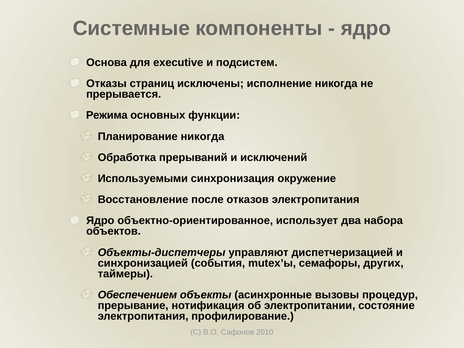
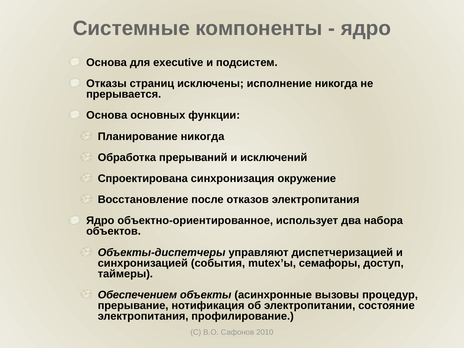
Режима at (107, 115): Режима -> Основа
Используемыми: Используемыми -> Спроектирована
других: других -> доступ
